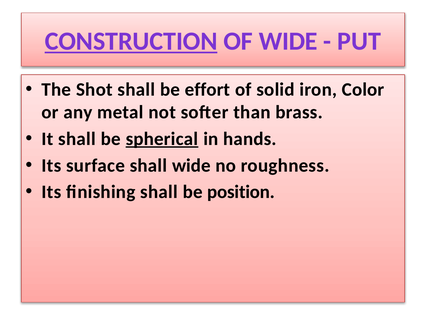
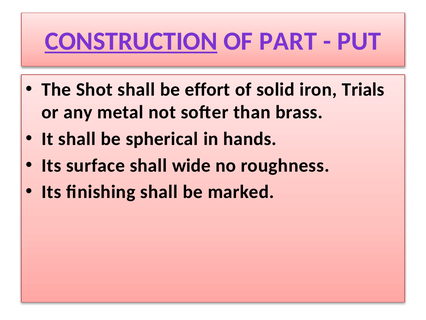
OF WIDE: WIDE -> PART
Color: Color -> Trials
spherical underline: present -> none
position: position -> marked
